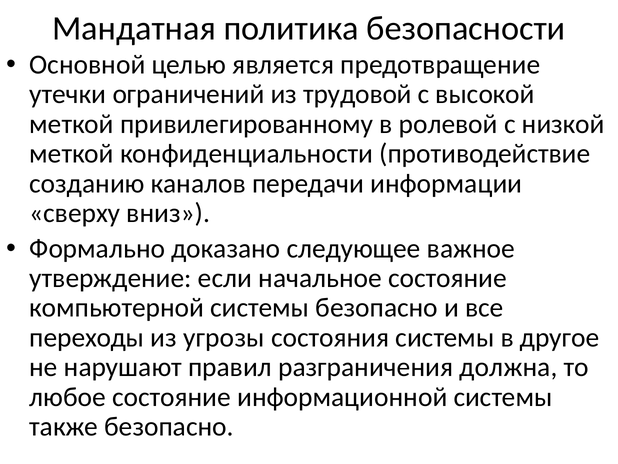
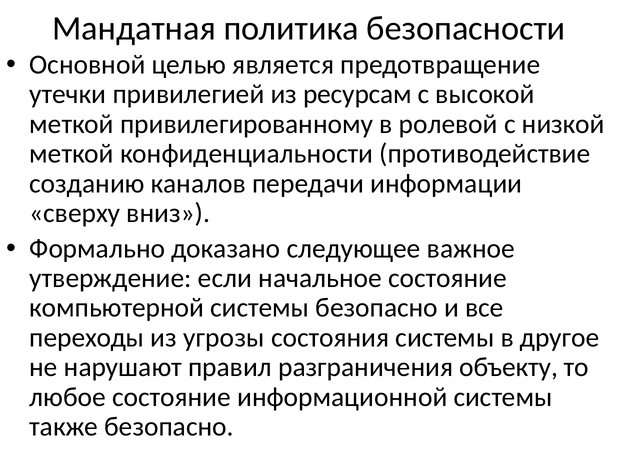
ограничений: ограничений -> привилегией
трудовой: трудовой -> ресурсам
должна: должна -> объекту
